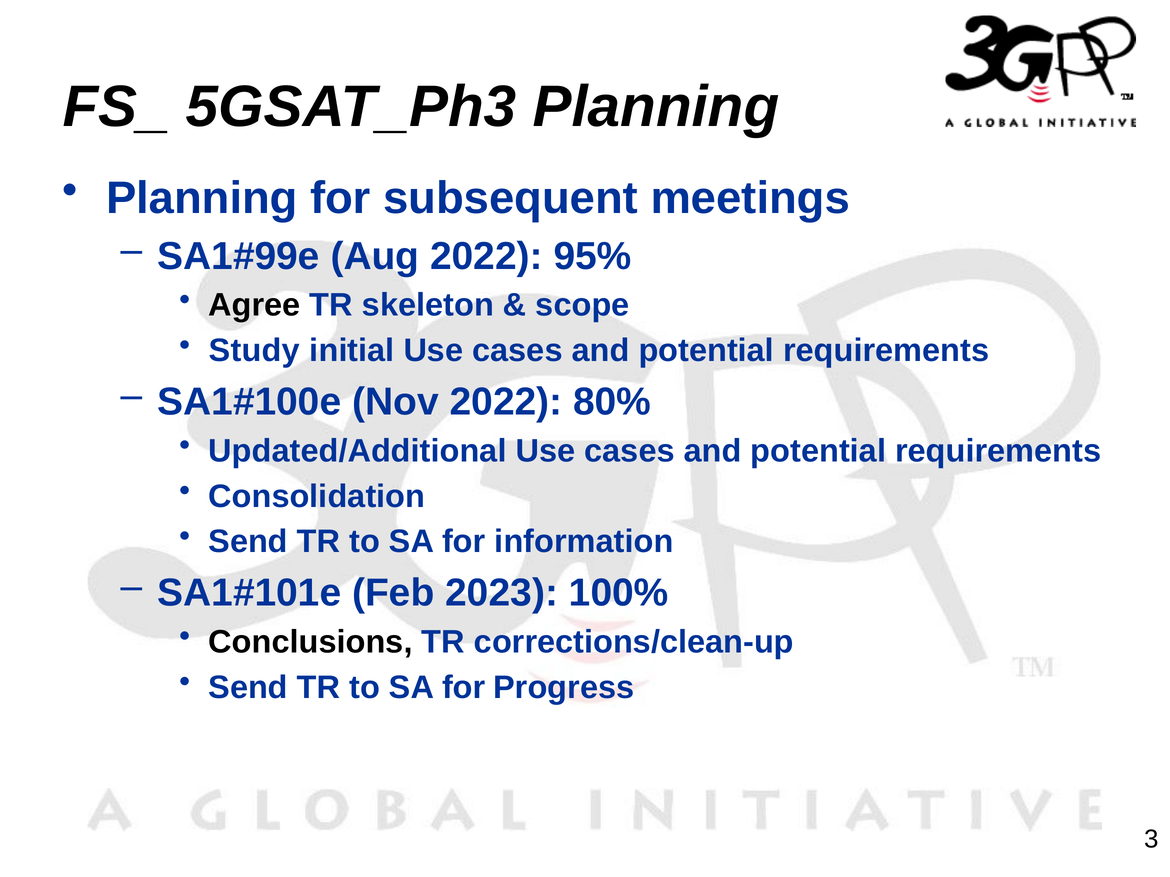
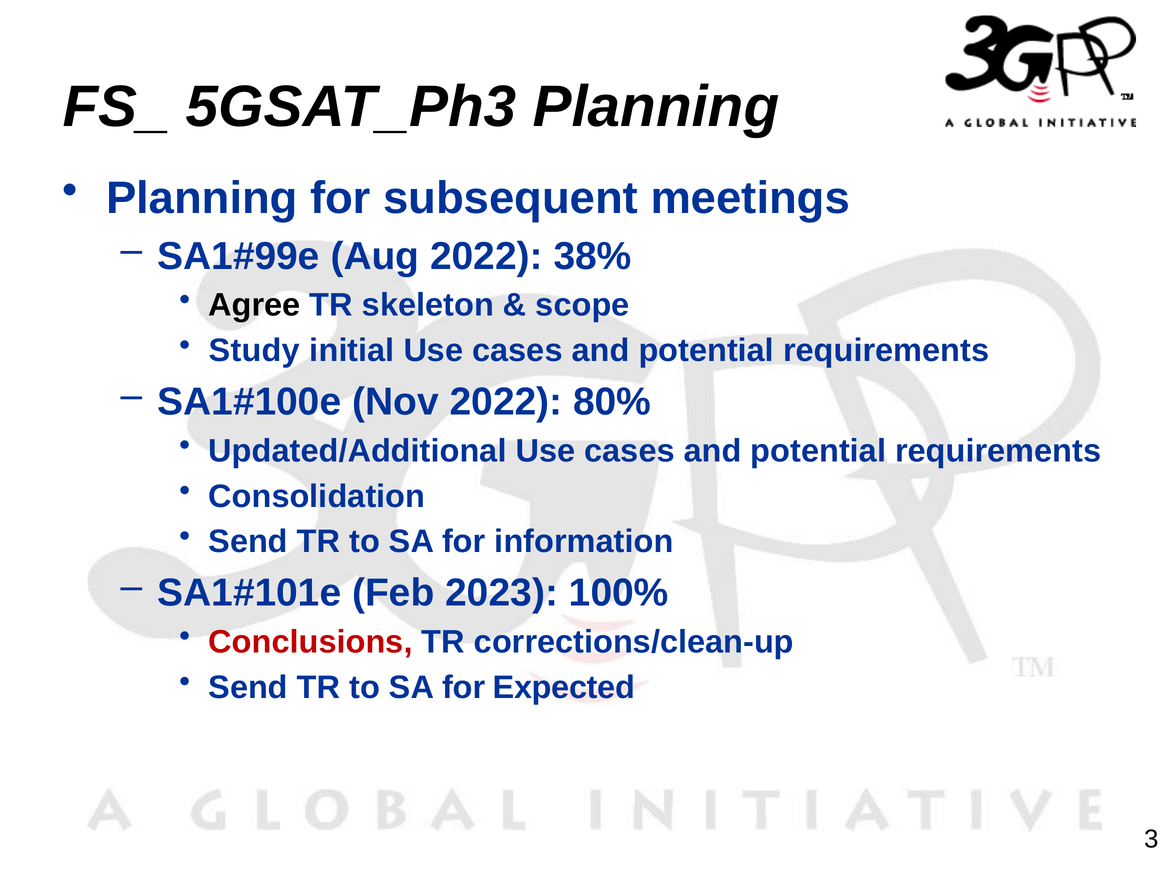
95%: 95% -> 38%
Conclusions colour: black -> red
Progress: Progress -> Expected
